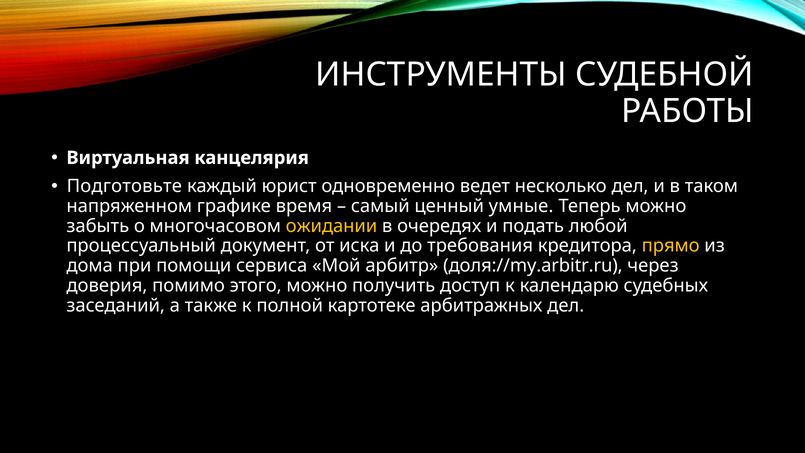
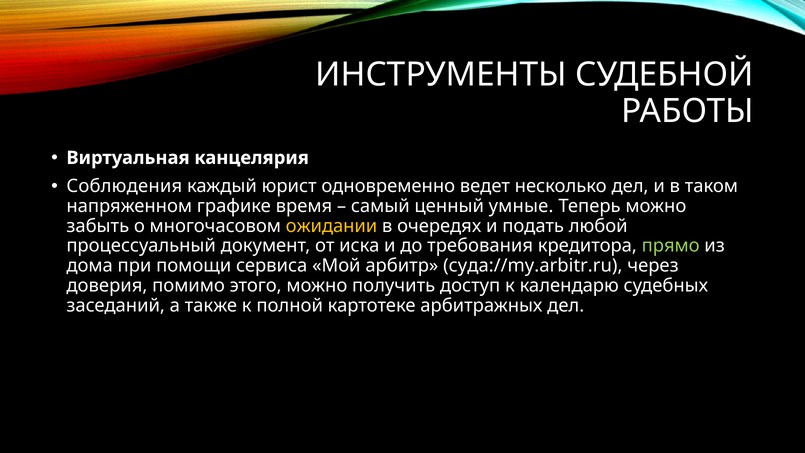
Подготовьте: Подготовьте -> Соблюдения
прямо colour: yellow -> light green
доля://my.arbitr.ru: доля://my.arbitr.ru -> суда://my.arbitr.ru
